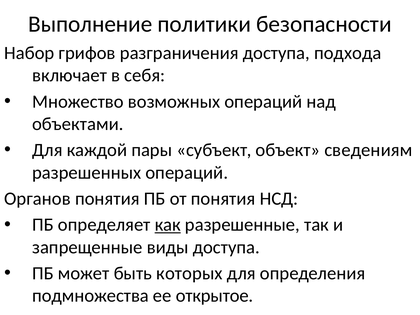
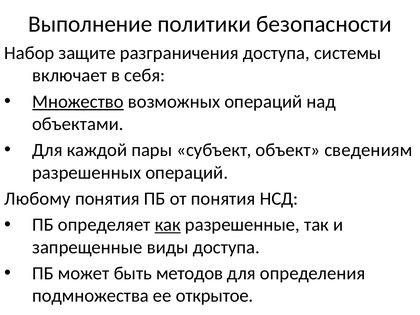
грифов: грифов -> защите
подхода: подхода -> системы
Множество underline: none -> present
Органов: Органов -> Любому
которых: которых -> методов
